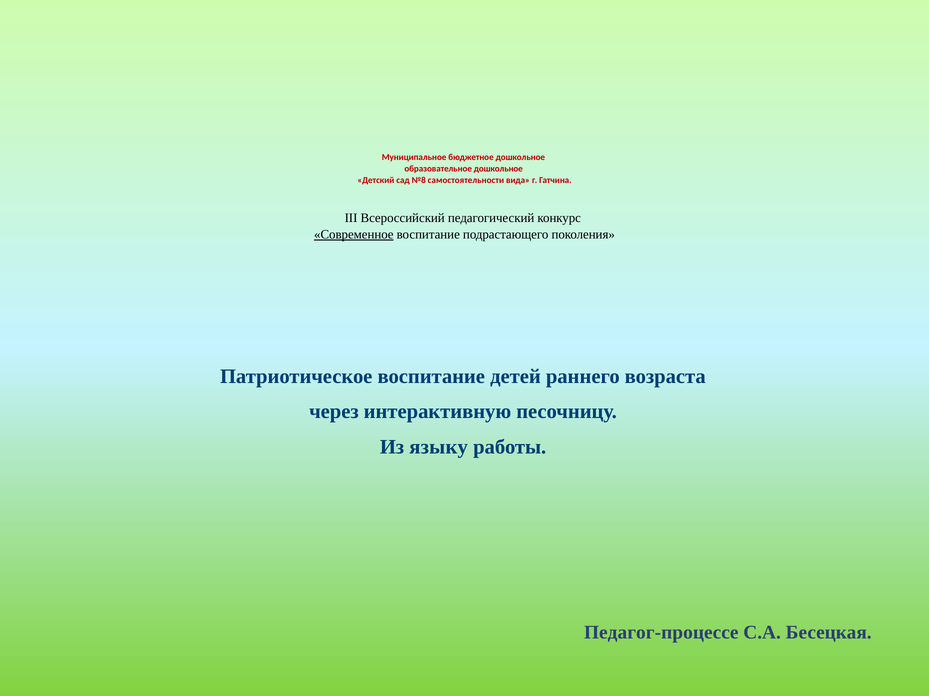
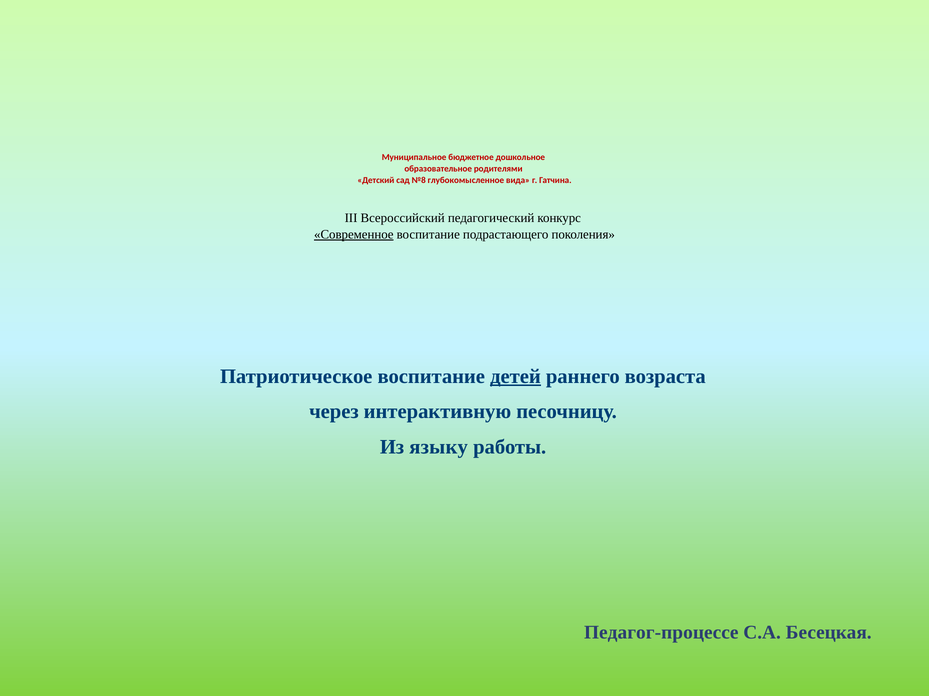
образовательное дошкольное: дошкольное -> родителями
самостоятельности: самостоятельности -> глубокомысленное
детей underline: none -> present
